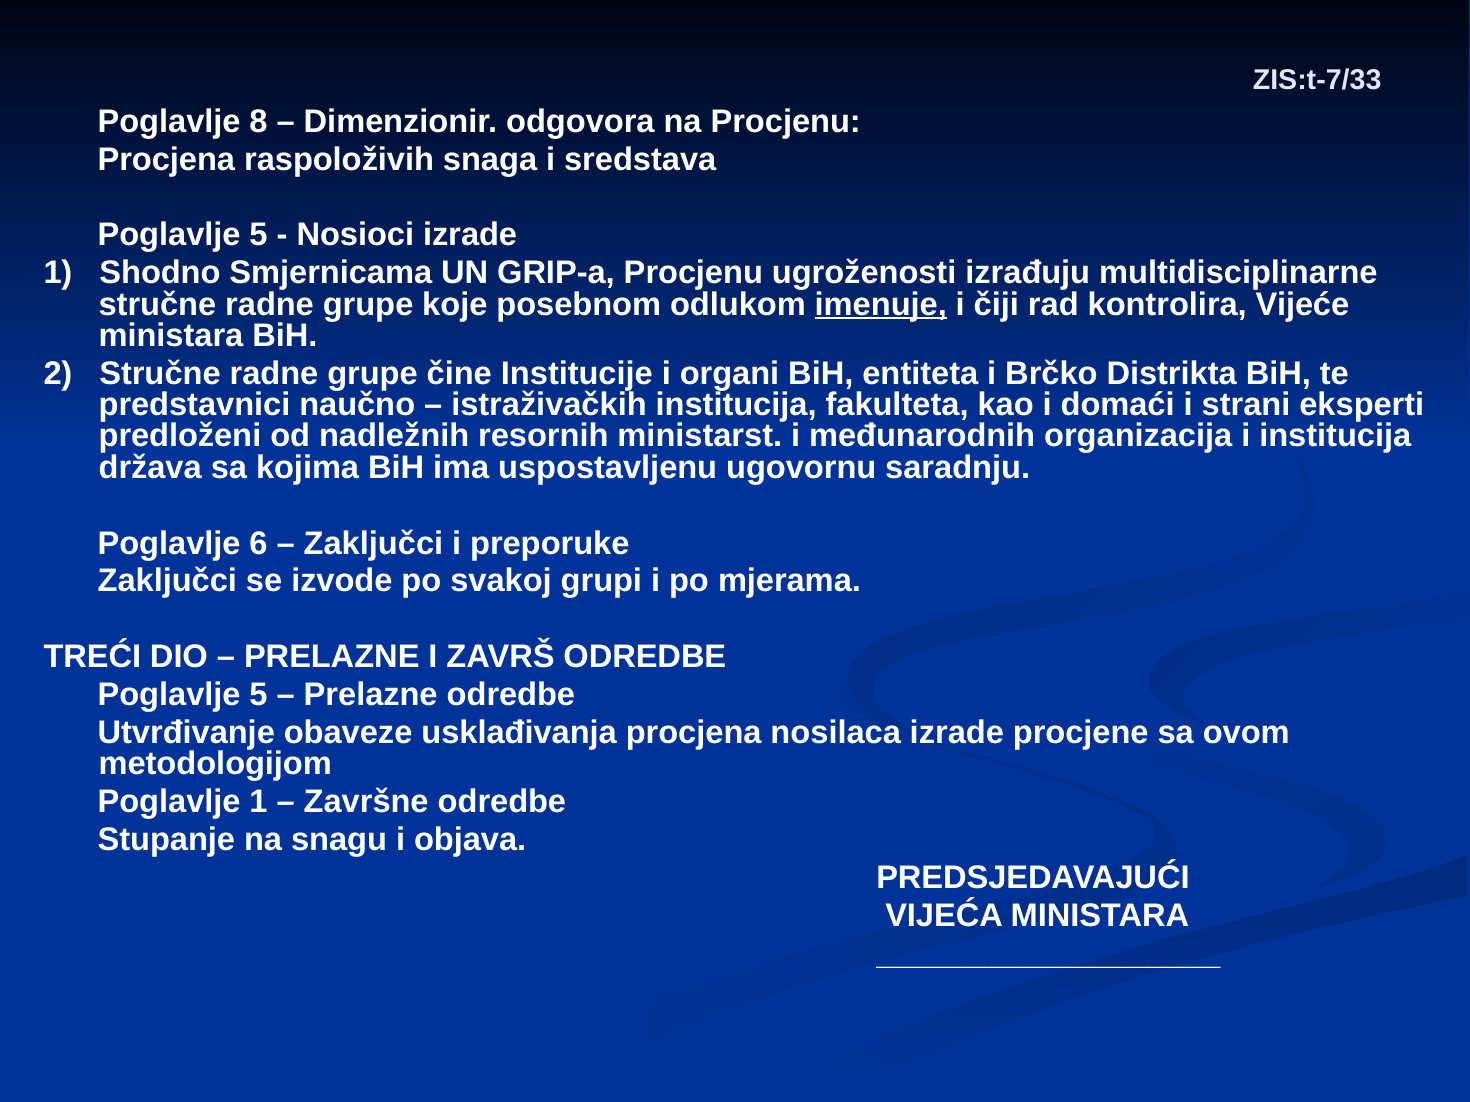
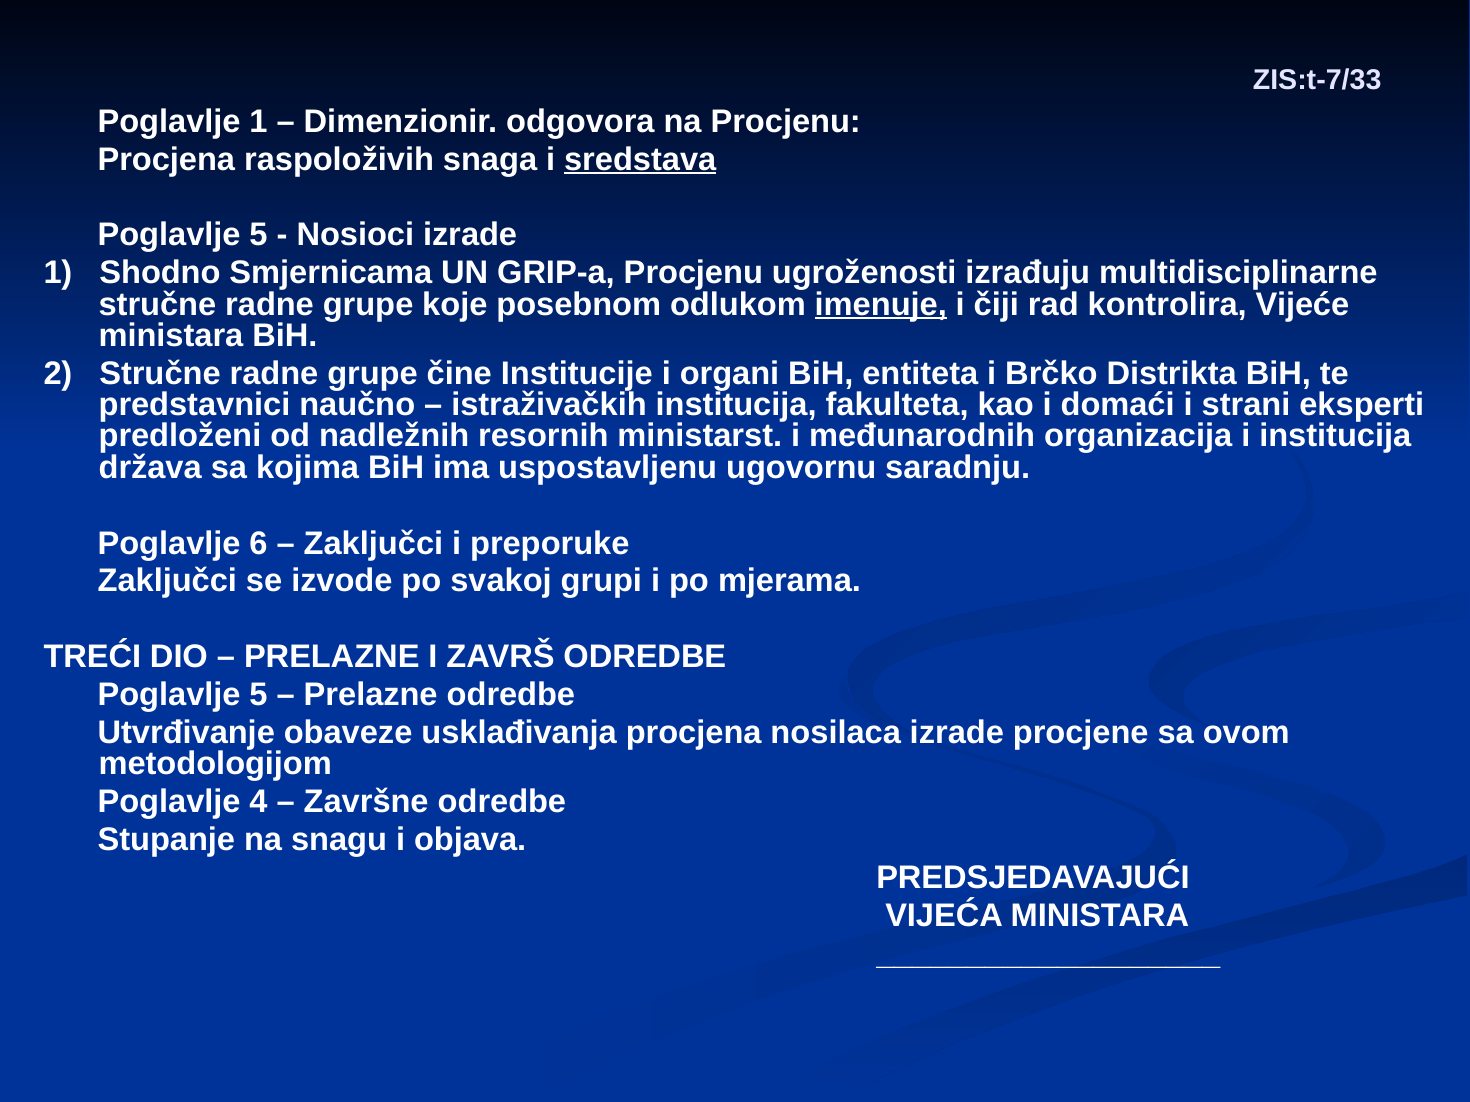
Poglavlje 8: 8 -> 1
sredstava underline: none -> present
Poglavlje 1: 1 -> 4
